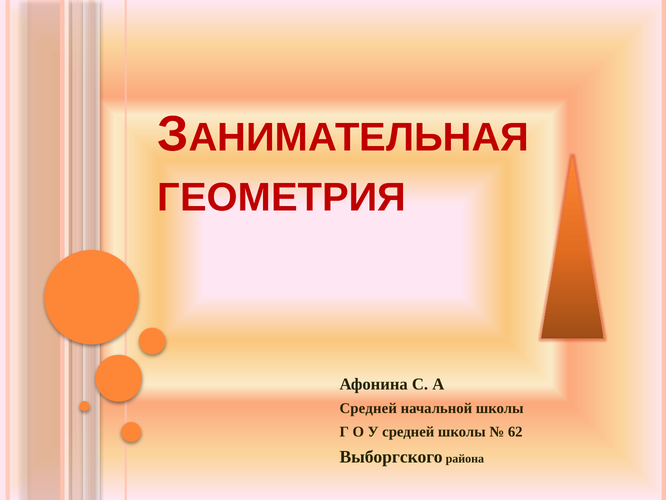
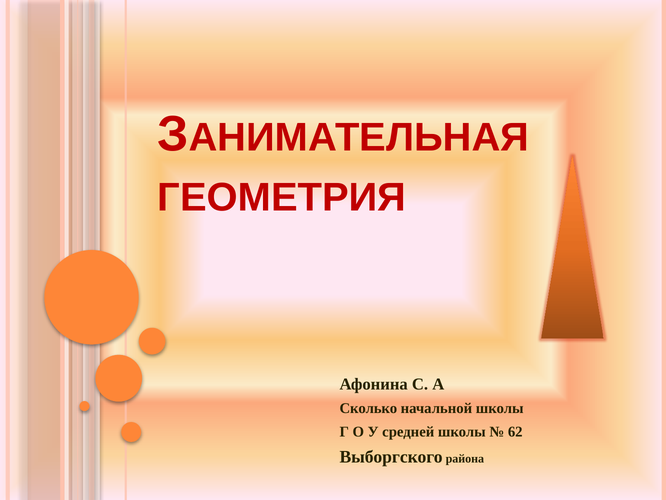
Средней at (368, 408): Средней -> Сколько
